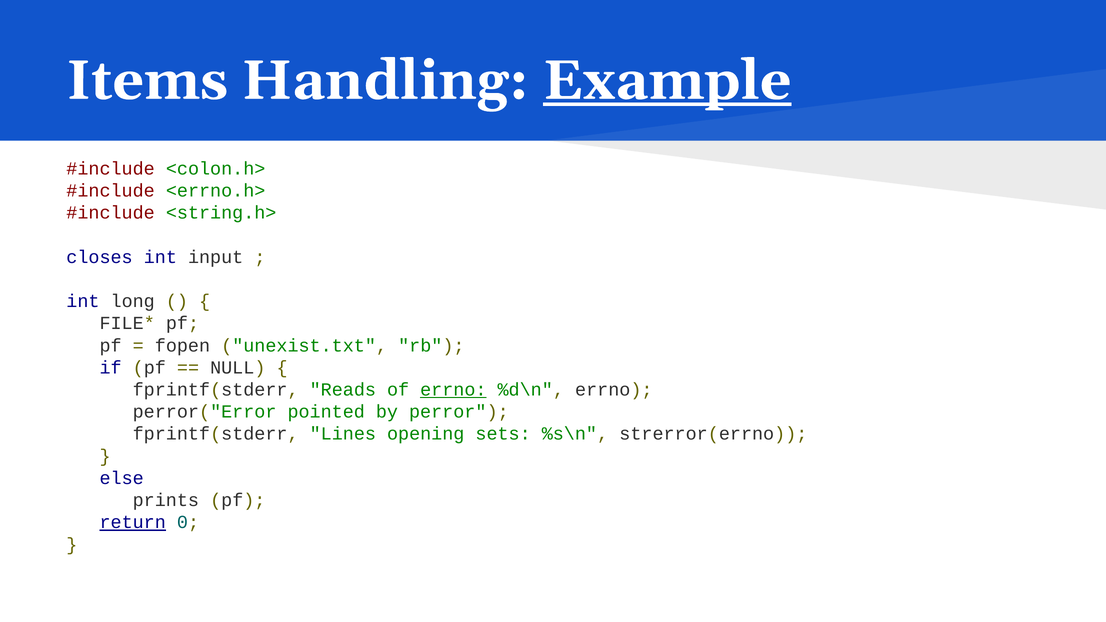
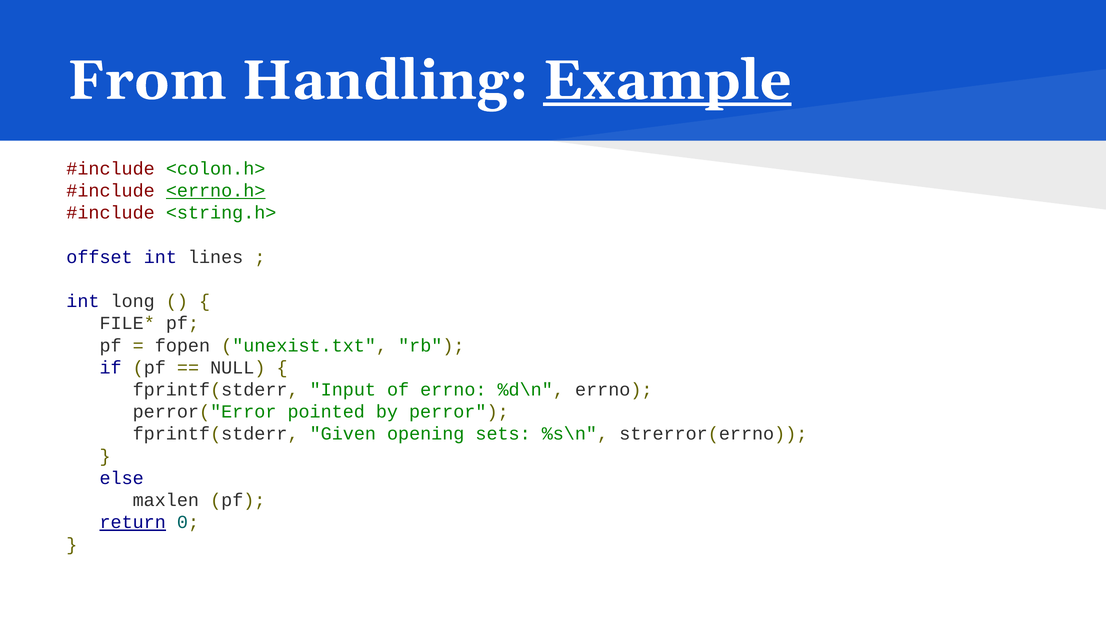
Items: Items -> From
<errno.h> underline: none -> present
closes: closes -> offset
input: input -> lines
Reads: Reads -> Input
errno at (453, 390) underline: present -> none
Lines: Lines -> Given
prints: prints -> maxlen
